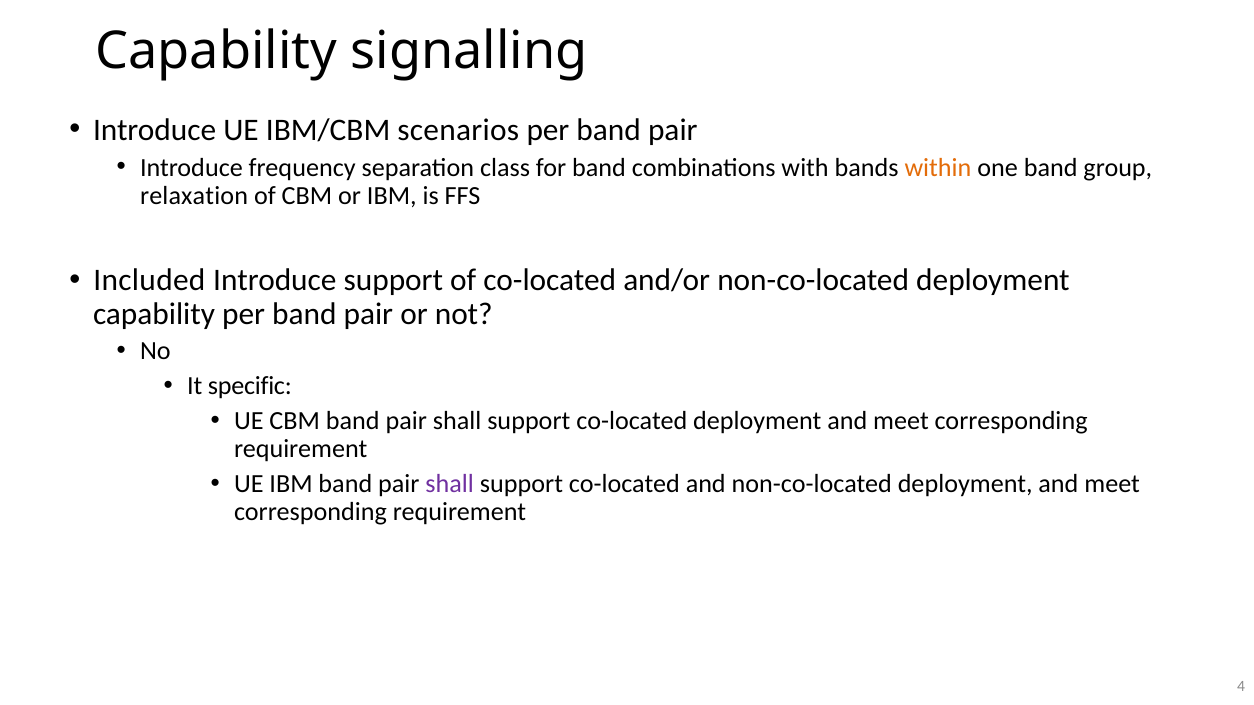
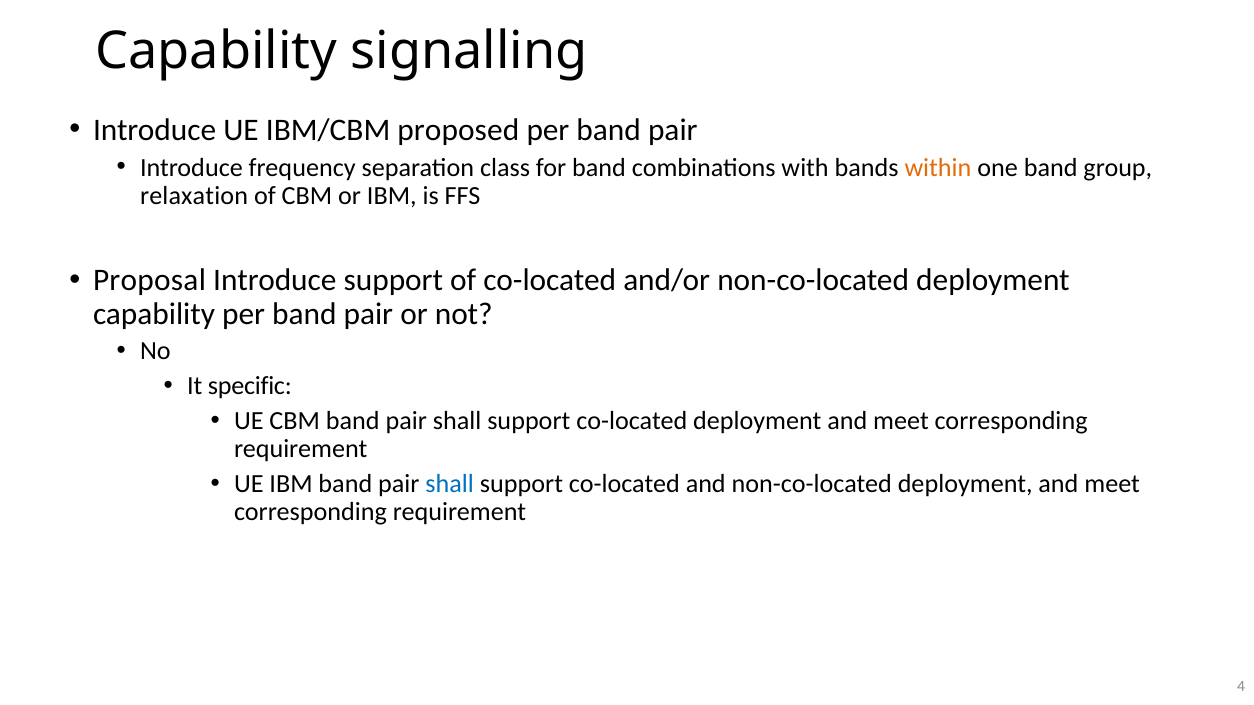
scenarios: scenarios -> proposed
Included: Included -> Proposal
shall at (450, 484) colour: purple -> blue
